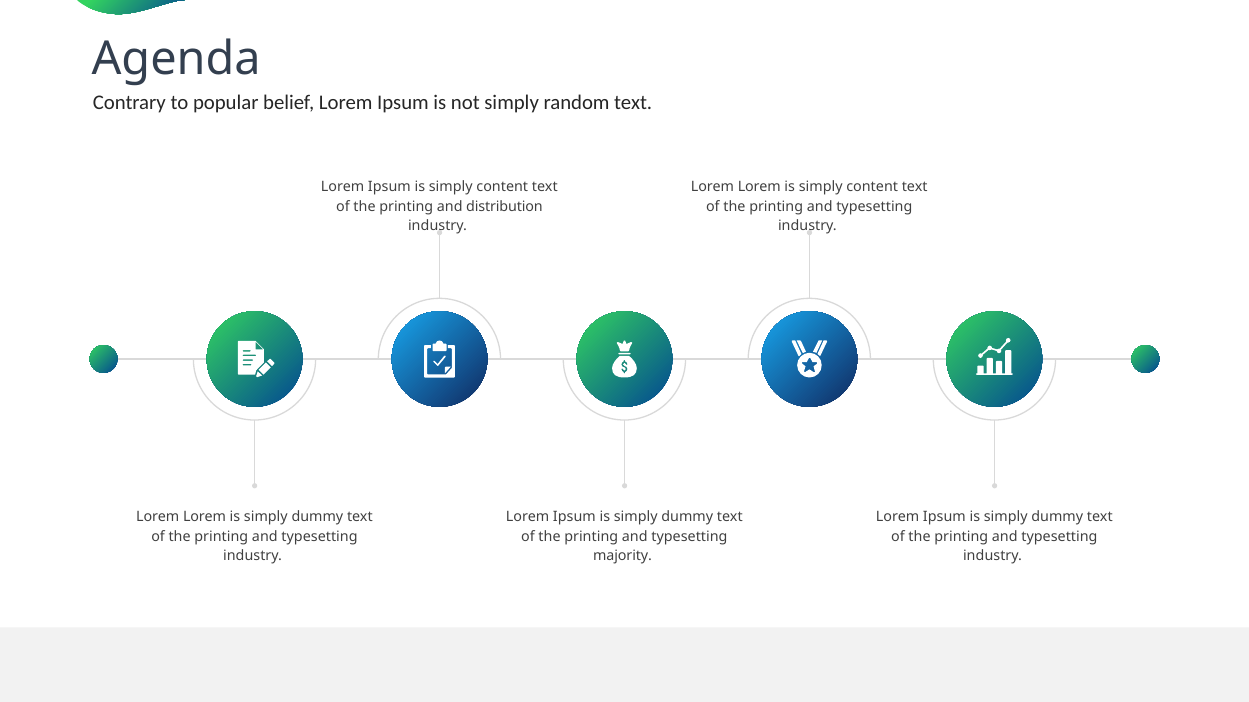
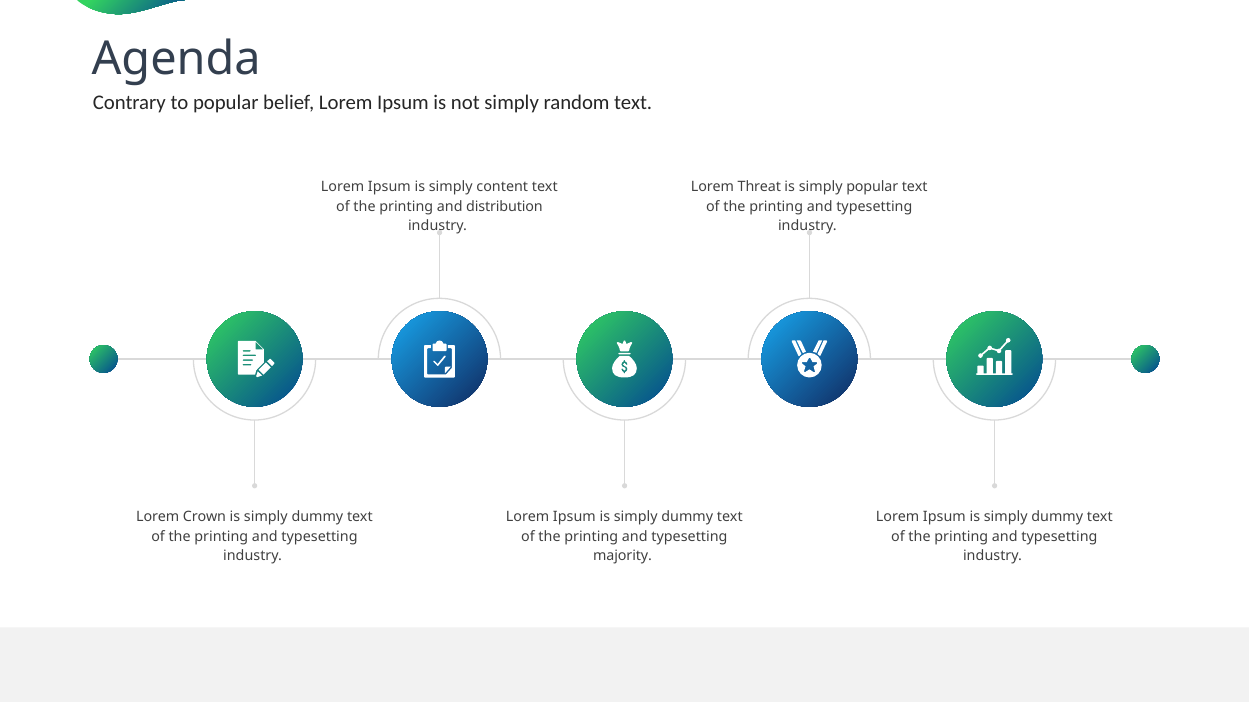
Lorem at (759, 187): Lorem -> Threat
content at (872, 187): content -> popular
Lorem at (204, 517): Lorem -> Crown
